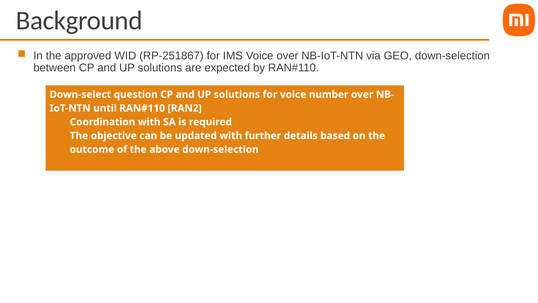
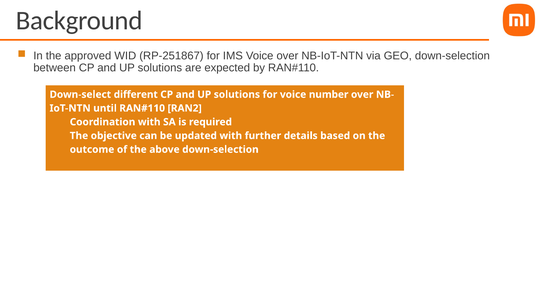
question: question -> different
